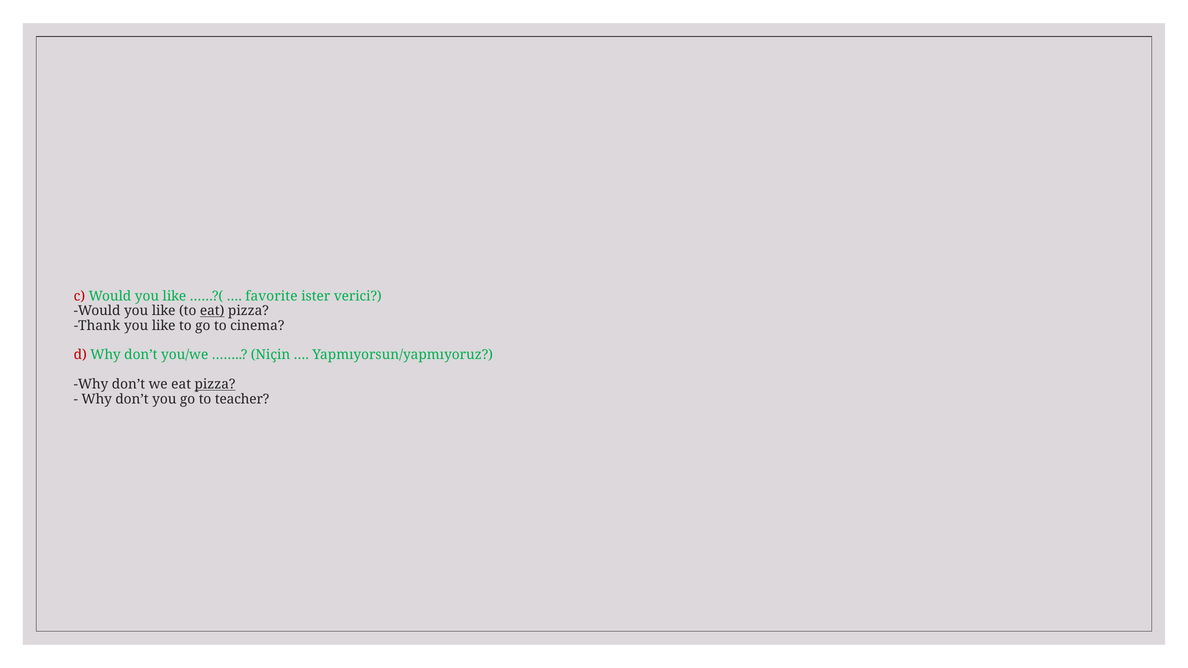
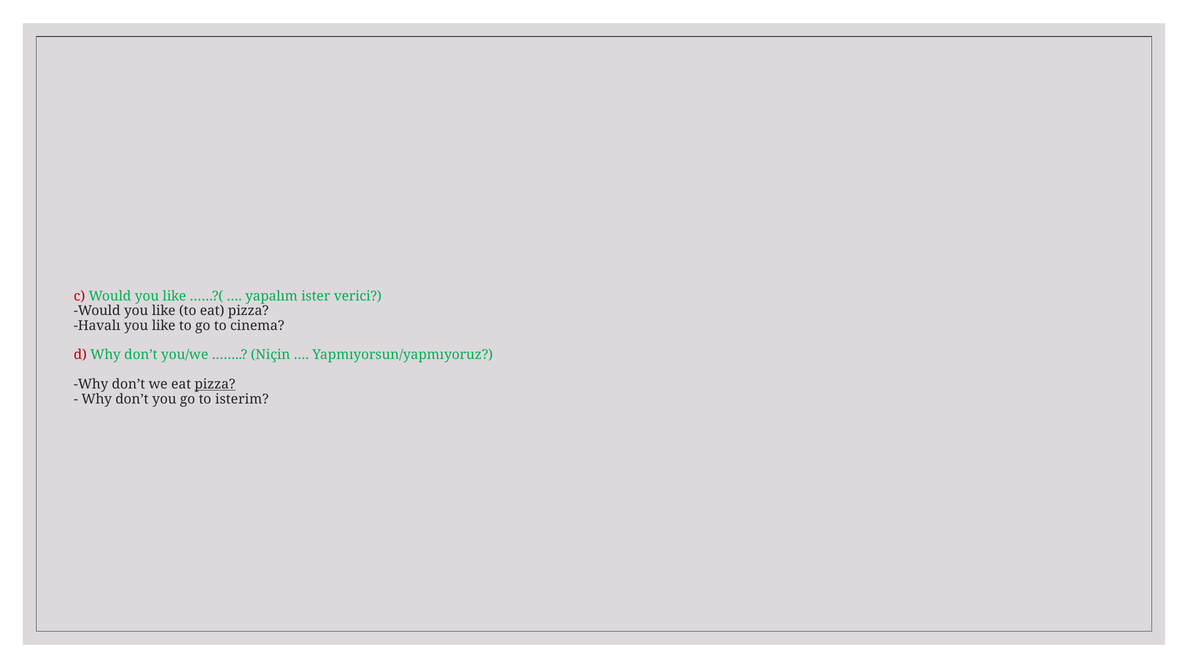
favorite: favorite -> yapalım
eat at (212, 311) underline: present -> none
Thank: Thank -> Havalı
teacher: teacher -> isterim
